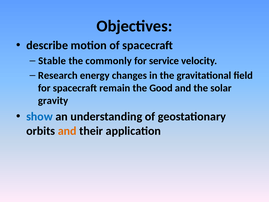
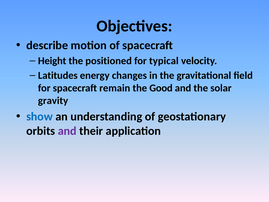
Stable: Stable -> Height
commonly: commonly -> positioned
service: service -> typical
Research: Research -> Latitudes
and at (67, 131) colour: orange -> purple
